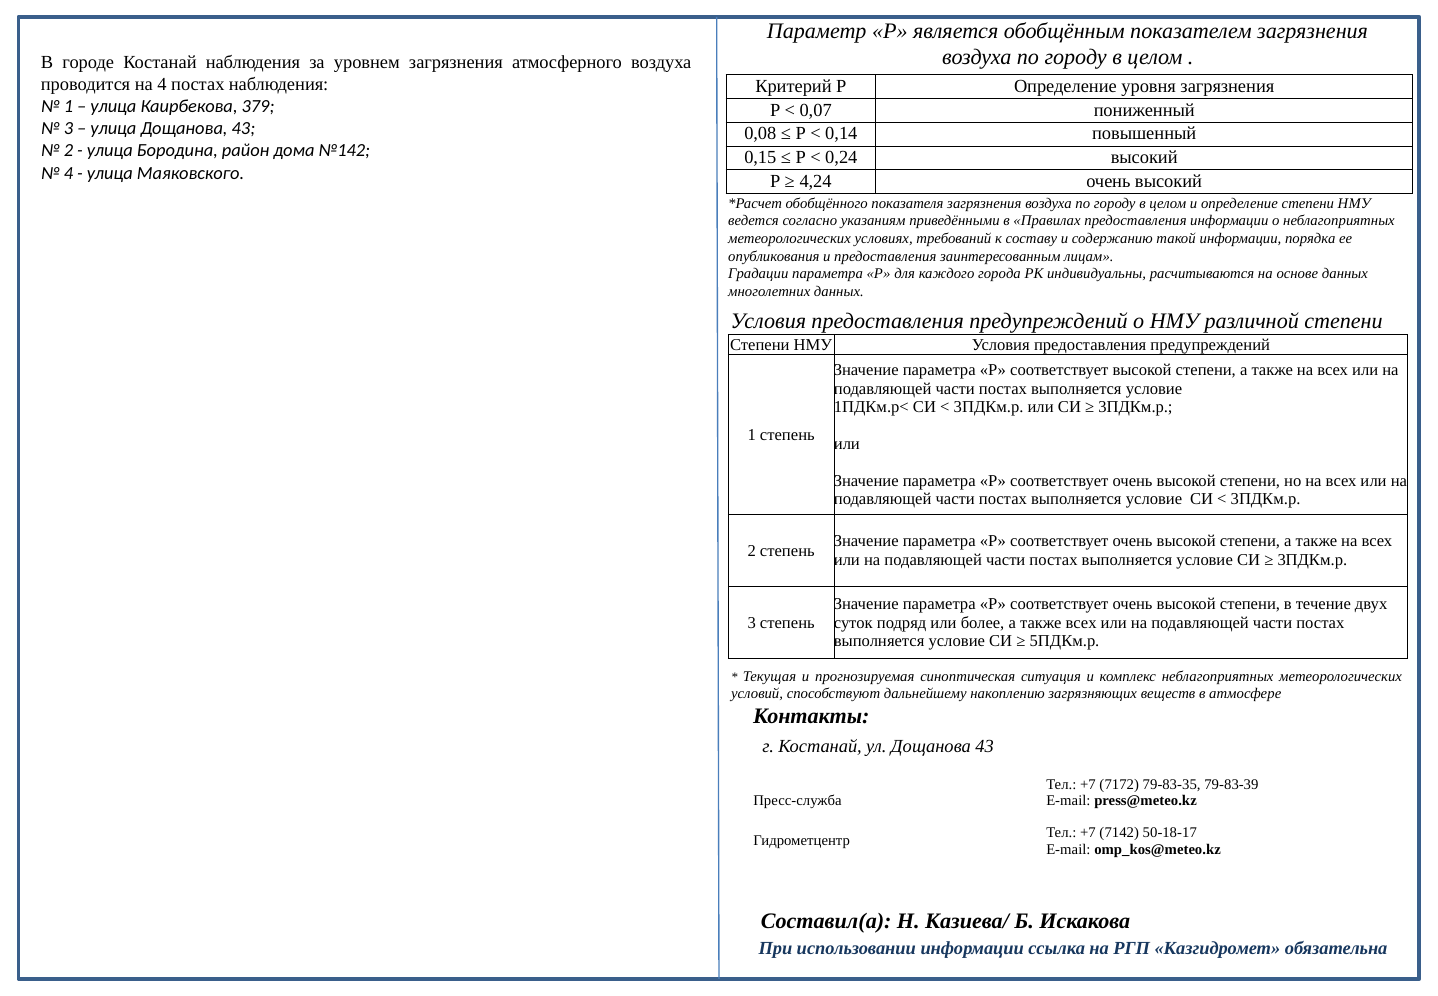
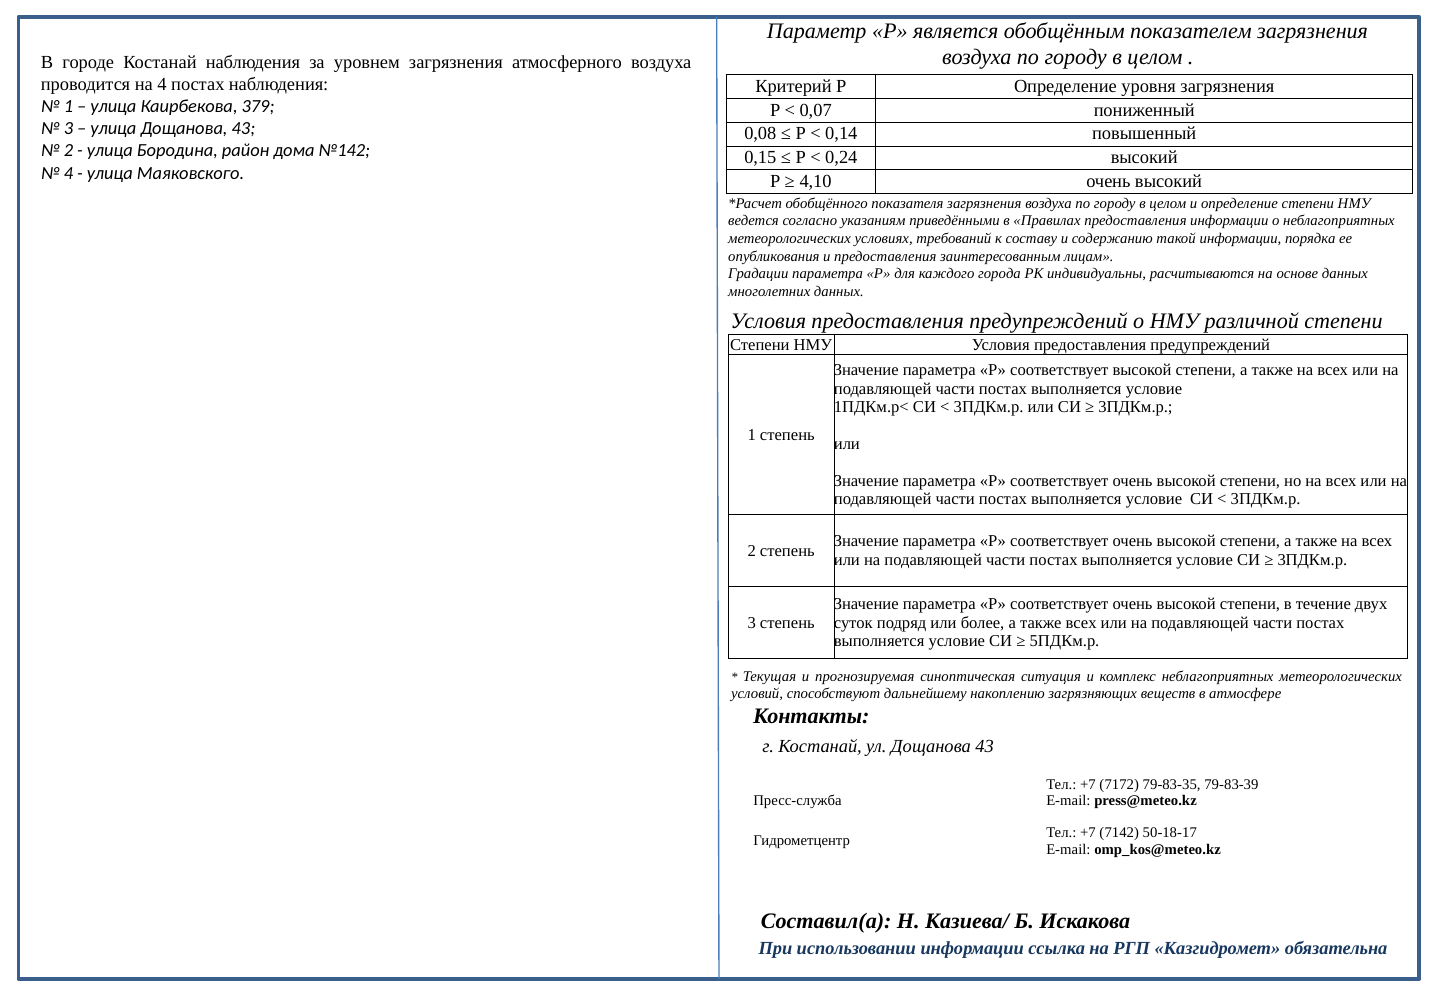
4,24: 4,24 -> 4,10
